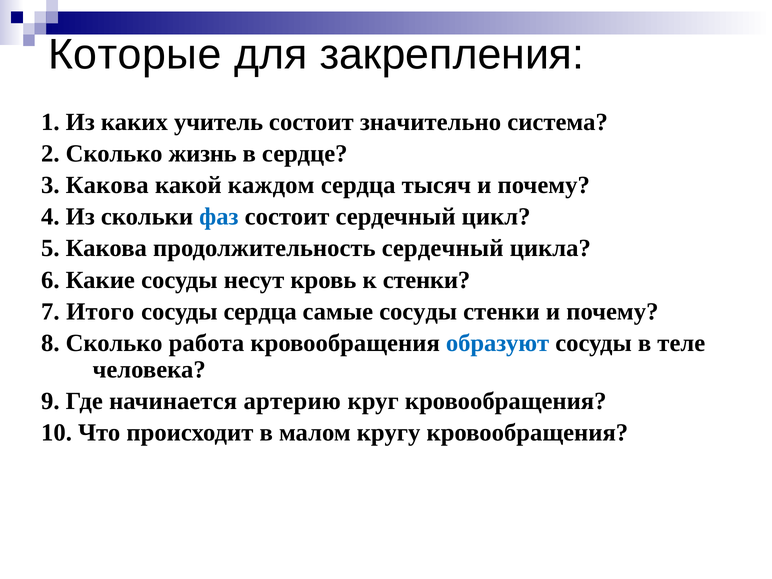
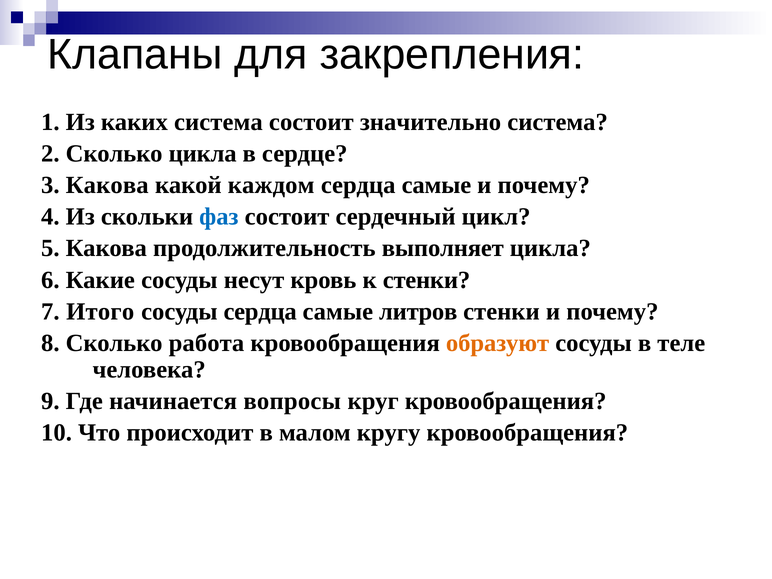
Которые: Которые -> Клапаны
каких учитель: учитель -> система
Сколько жизнь: жизнь -> цикла
тысяч at (436, 185): тысяч -> самые
продолжительность сердечный: сердечный -> выполняет
самые сосуды: сосуды -> литров
образуют colour: blue -> orange
артерию: артерию -> вопросы
